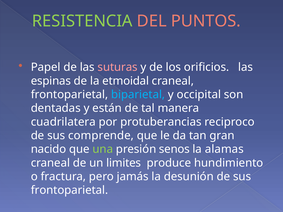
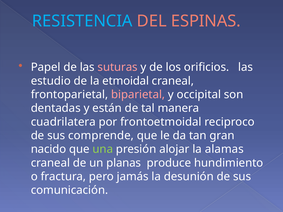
RESISTENCIA colour: light green -> light blue
PUNTOS: PUNTOS -> ESPINAS
espinas: espinas -> estudio
biparietal colour: light blue -> pink
protuberancias: protuberancias -> frontoetmoidal
senos: senos -> alojar
limites: limites -> planas
frontoparietal at (69, 190): frontoparietal -> comunicación
